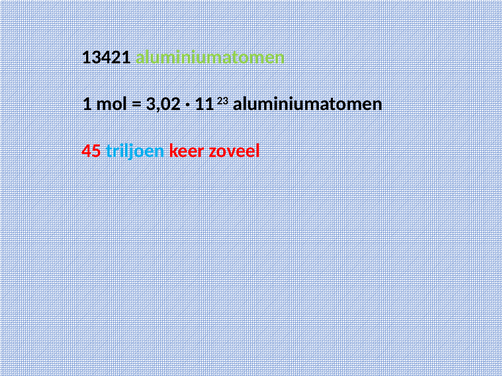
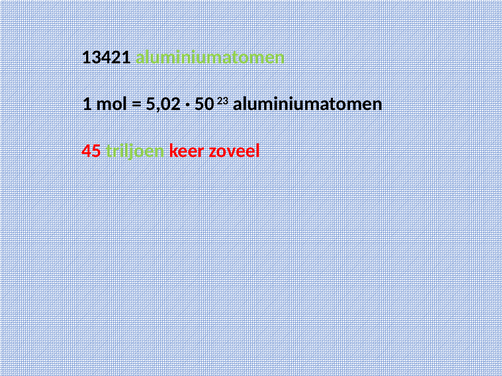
3,02: 3,02 -> 5,02
11: 11 -> 50
triljoen colour: light blue -> light green
